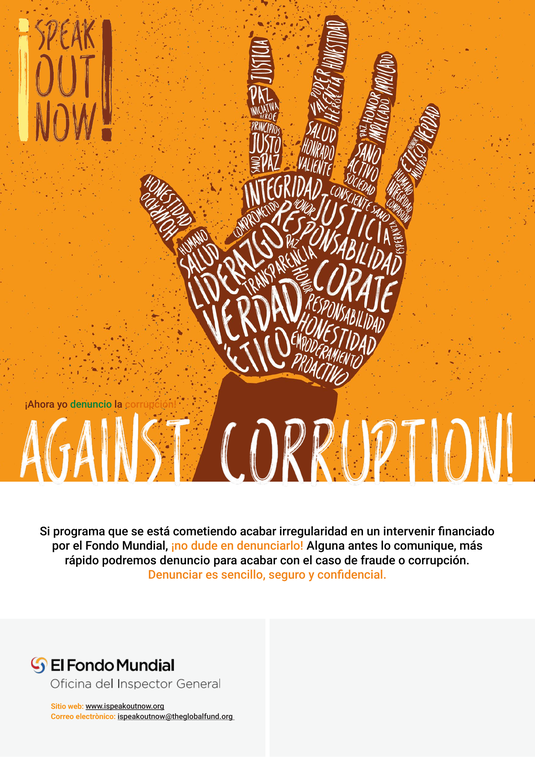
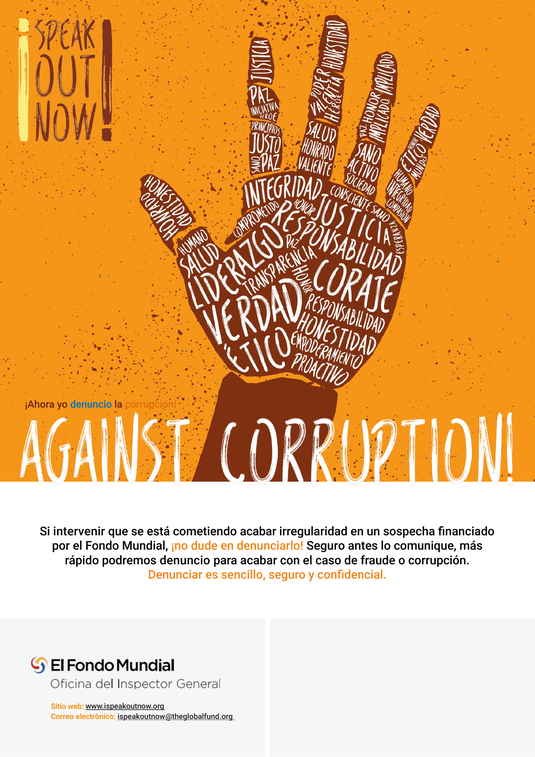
denuncio at (91, 404) colour: green -> blue
programa: programa -> intervenir
intervenir: intervenir -> sospecha
denunciarlo Alguna: Alguna -> Seguro
